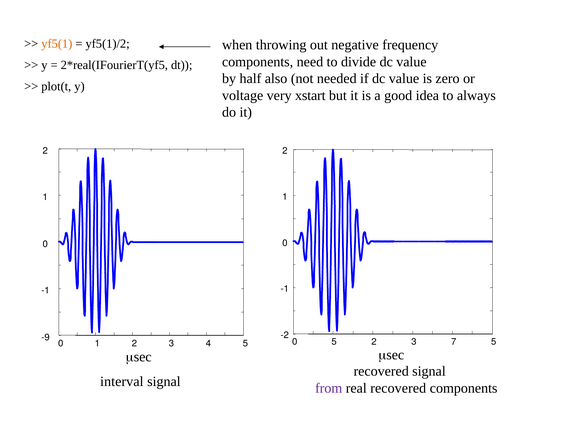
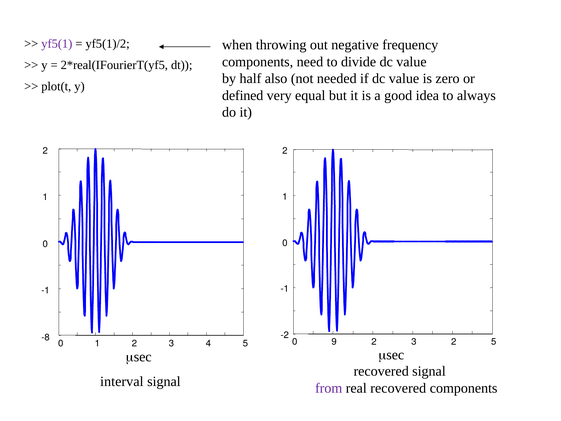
yf5(1 colour: orange -> purple
voltage: voltage -> defined
xstart: xstart -> equal
-9: -9 -> -8
0 5: 5 -> 9
3 7: 7 -> 2
